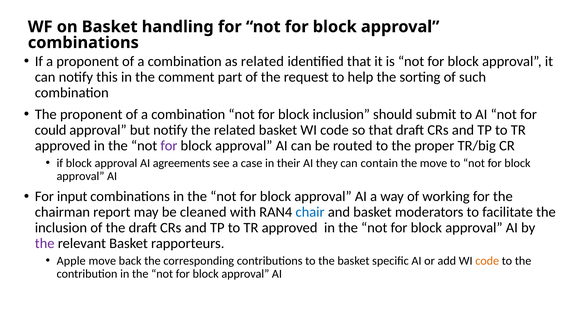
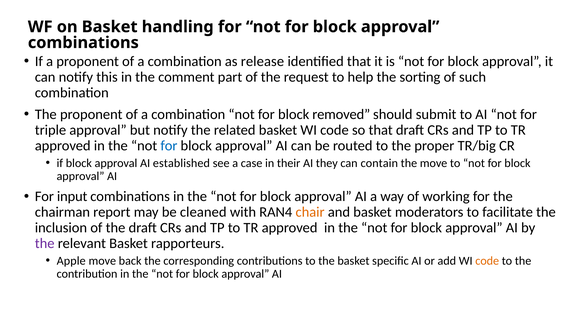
as related: related -> release
block inclusion: inclusion -> removed
could: could -> triple
for at (169, 146) colour: purple -> blue
agreements: agreements -> established
chair colour: blue -> orange
